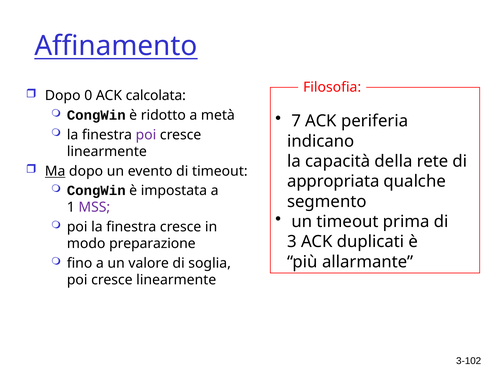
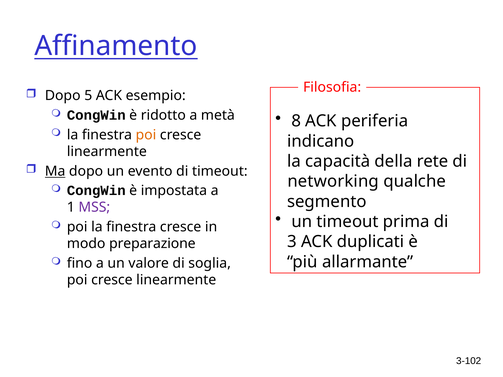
0: 0 -> 5
calcolata: calcolata -> esempio
7: 7 -> 8
poi at (146, 135) colour: purple -> orange
appropriata: appropriata -> networking
